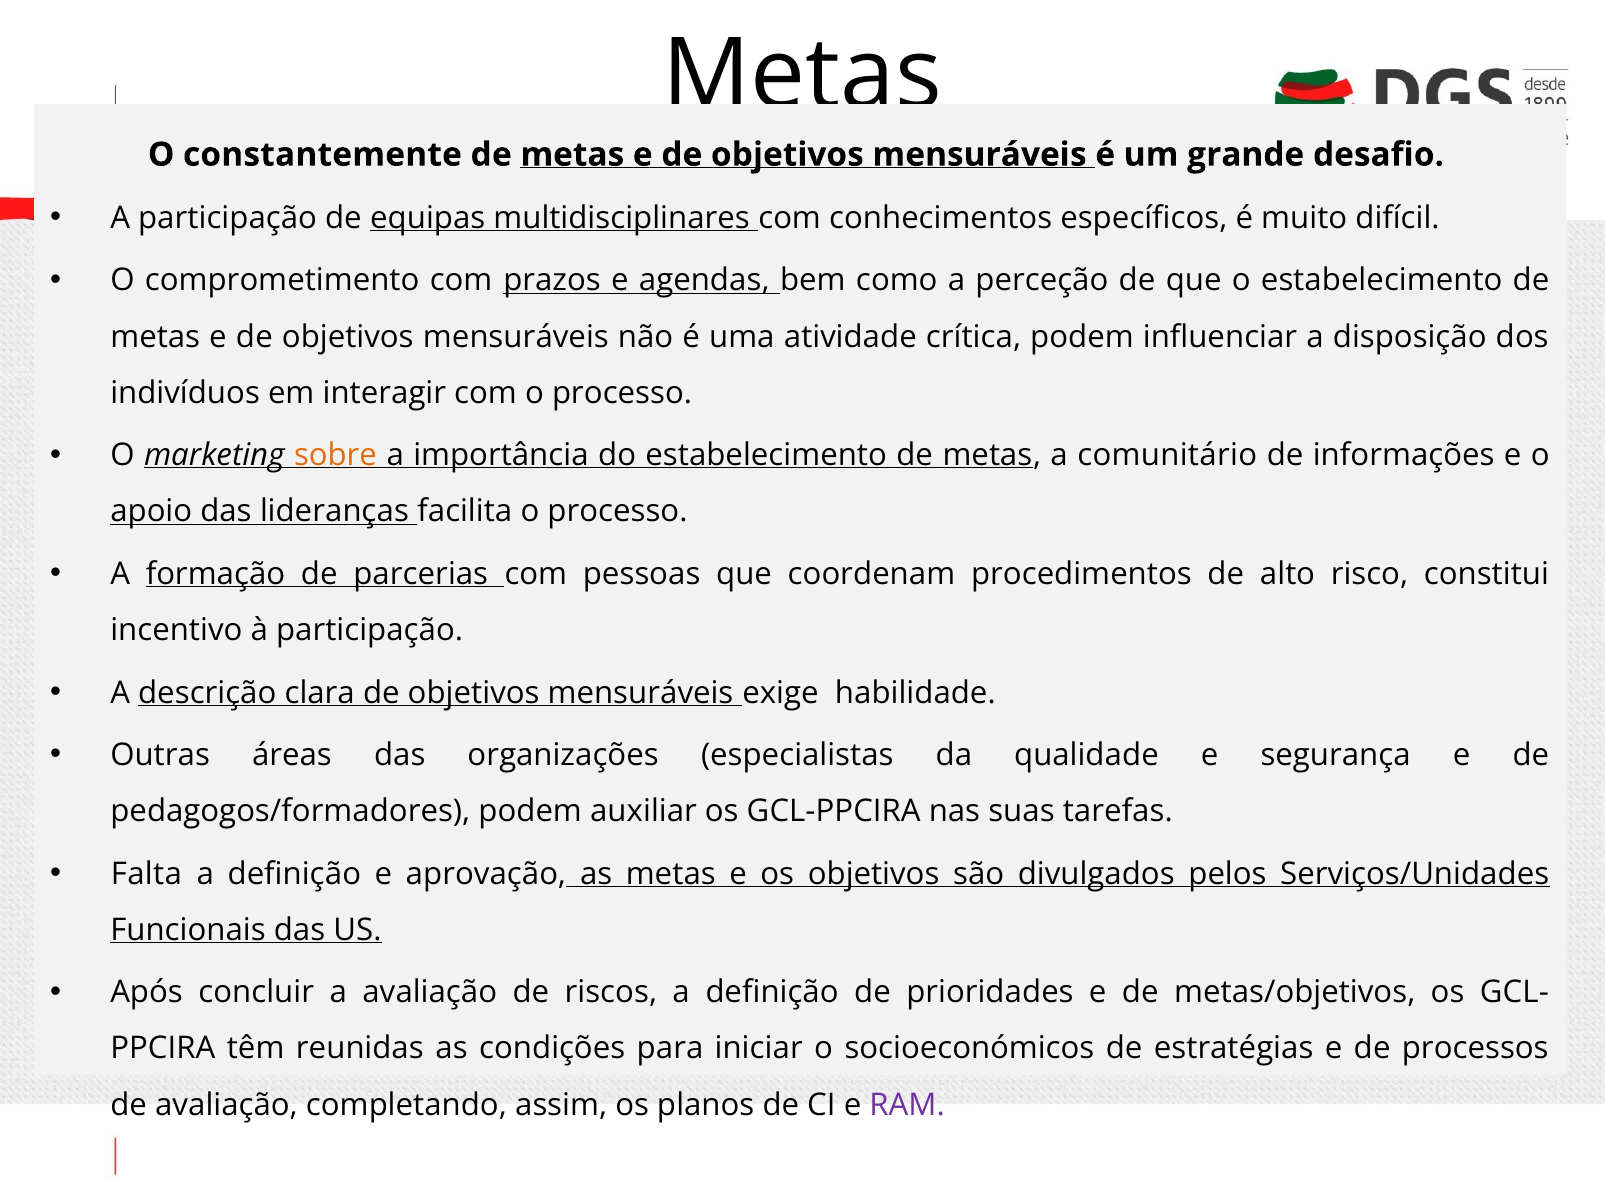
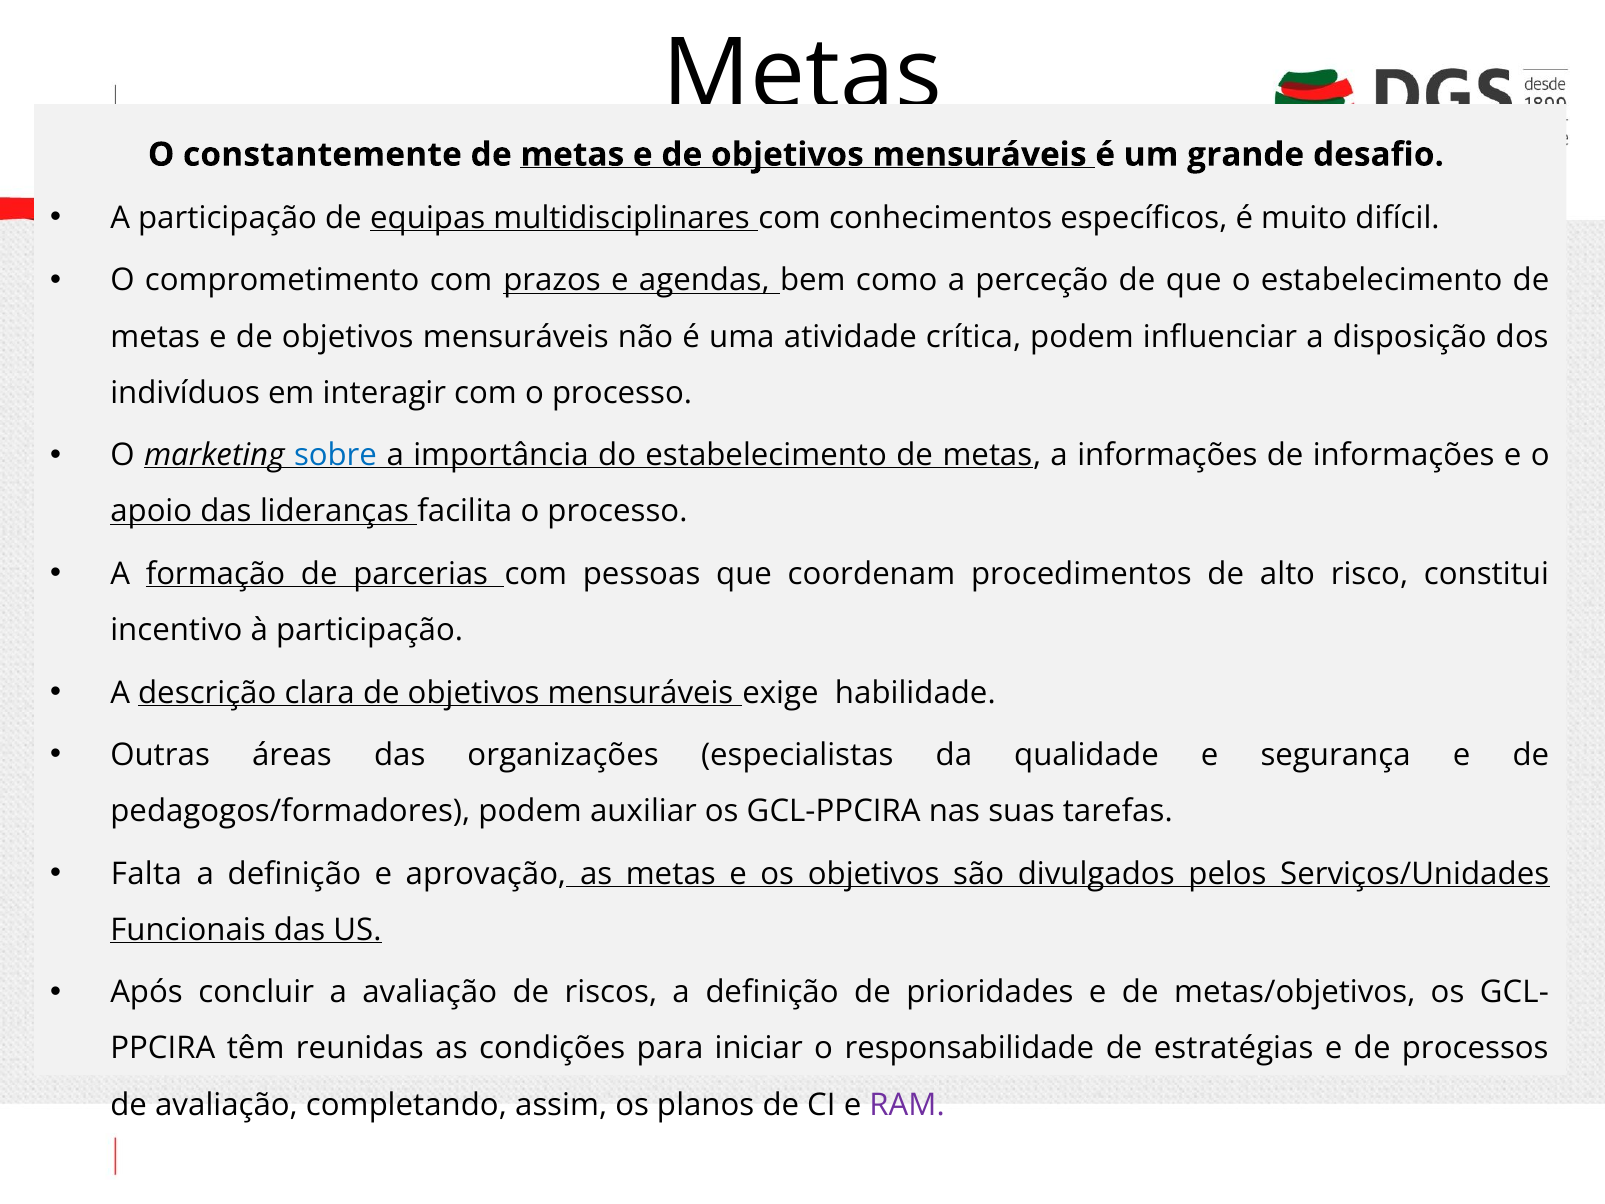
sobre colour: orange -> blue
a comunitário: comunitário -> informações
socioeconómicos: socioeconómicos -> responsabilidade
